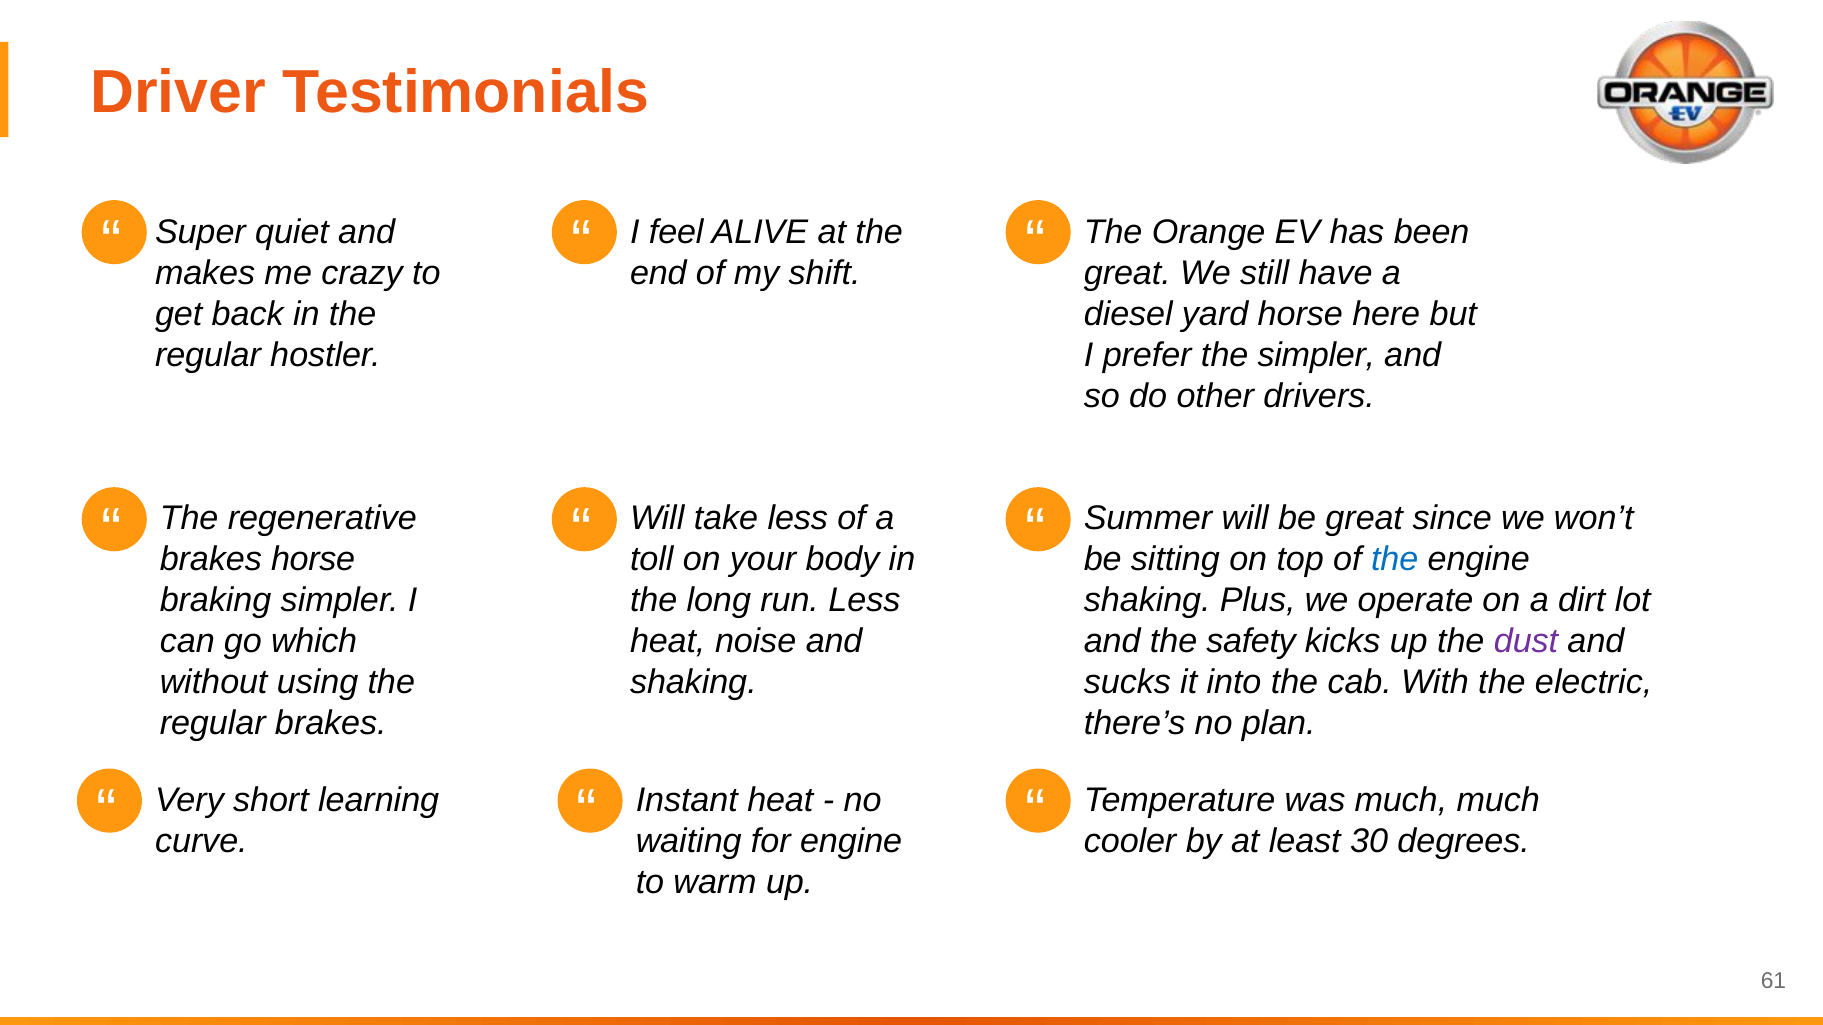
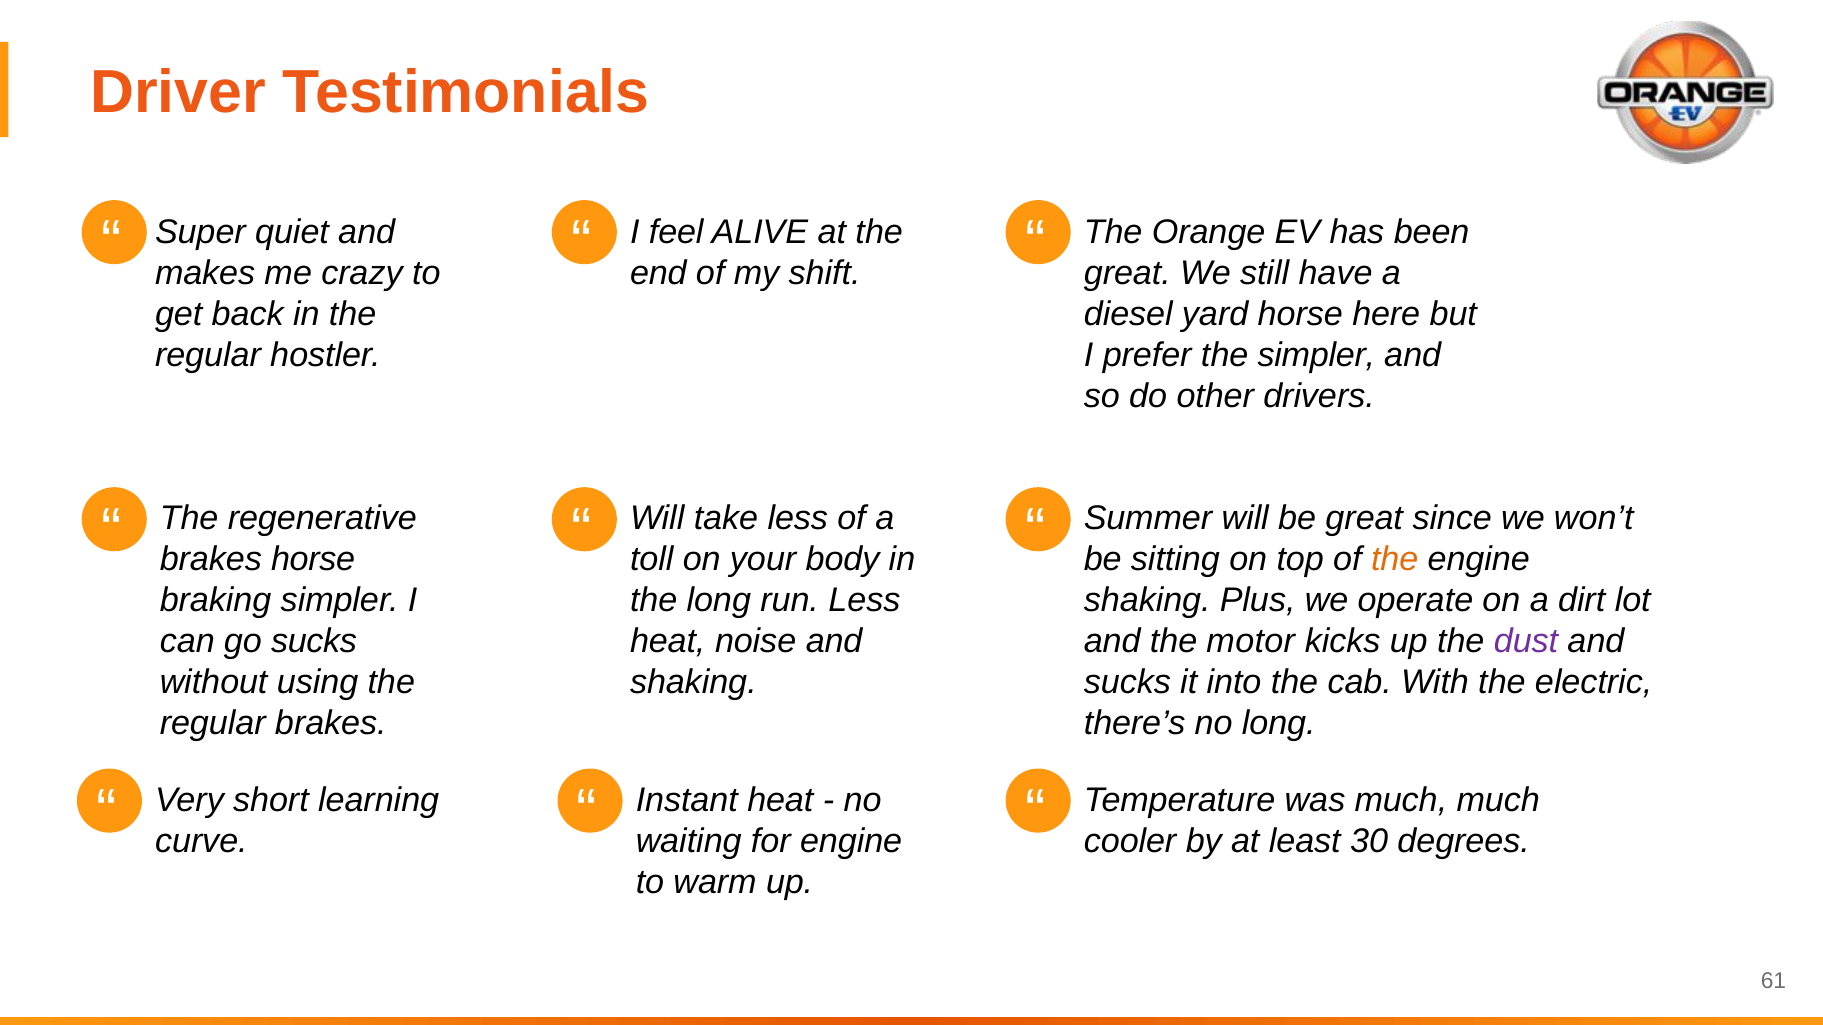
the at (1395, 560) colour: blue -> orange
go which: which -> sucks
safety: safety -> motor
no plan: plan -> long
